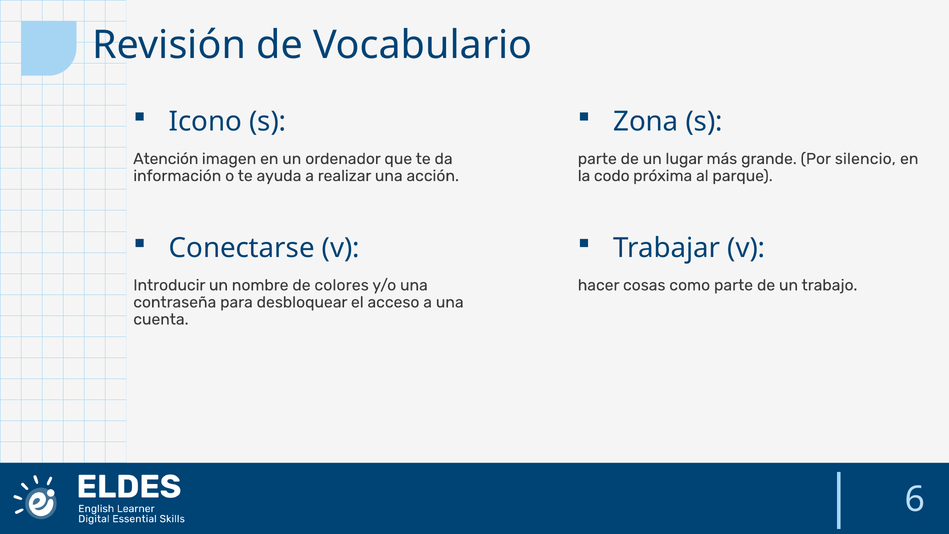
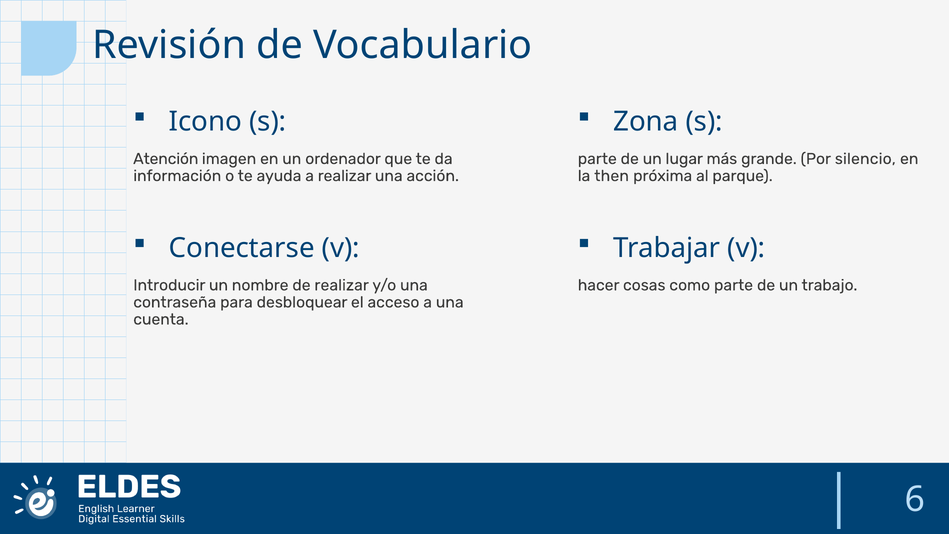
codo: codo -> then
de colores: colores -> realizar
